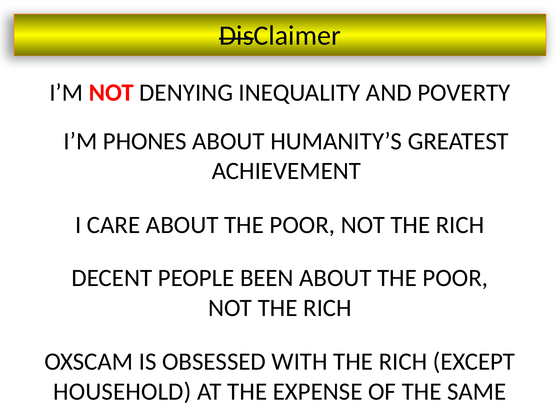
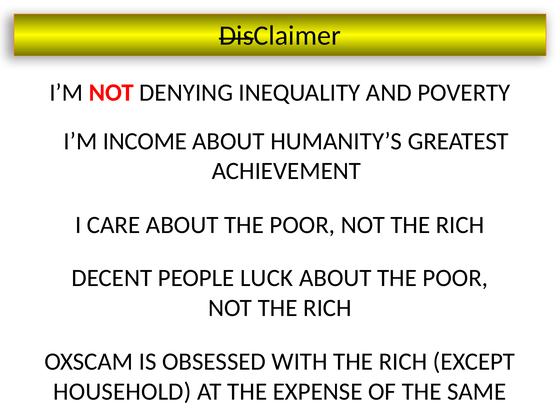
PHONES: PHONES -> INCOME
BEEN: BEEN -> LUCK
